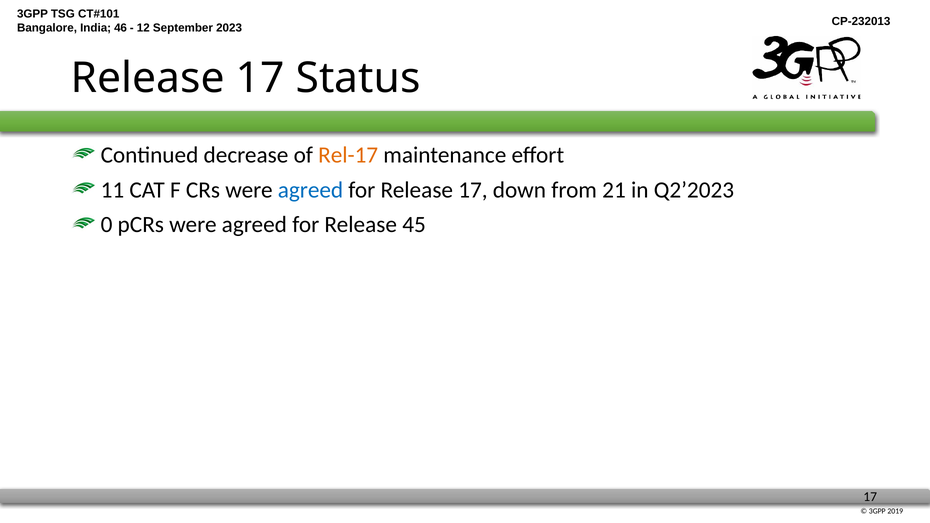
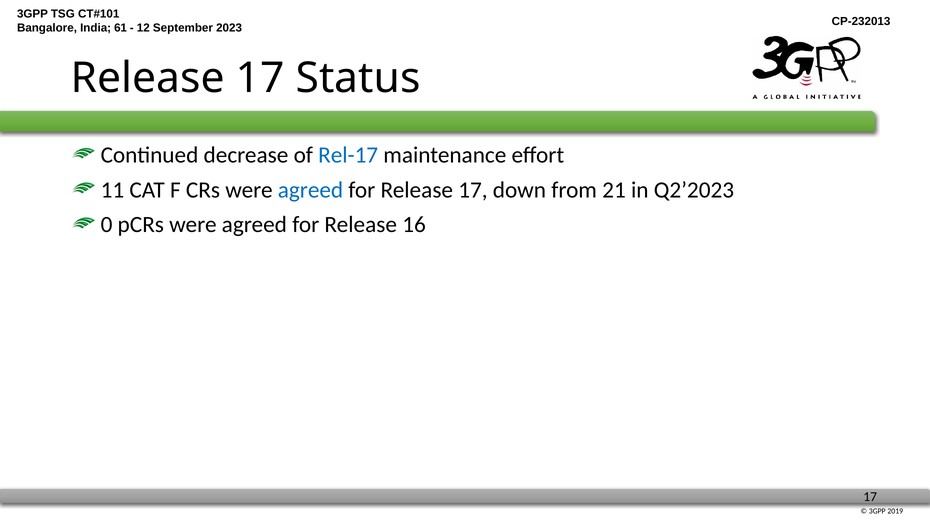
46: 46 -> 61
Rel-17 colour: orange -> blue
45: 45 -> 16
